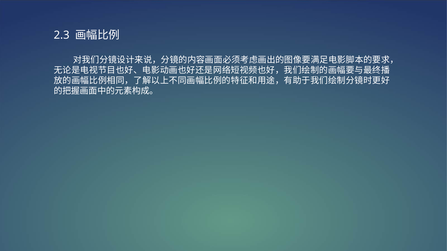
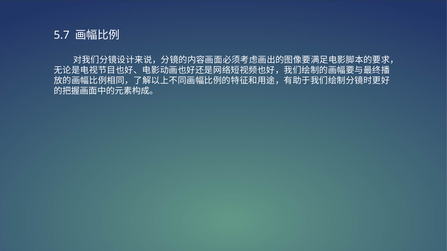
2.3: 2.3 -> 5.7
